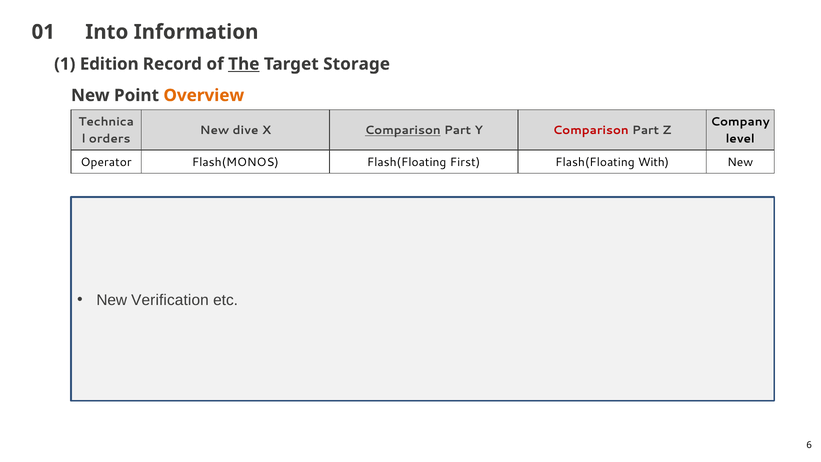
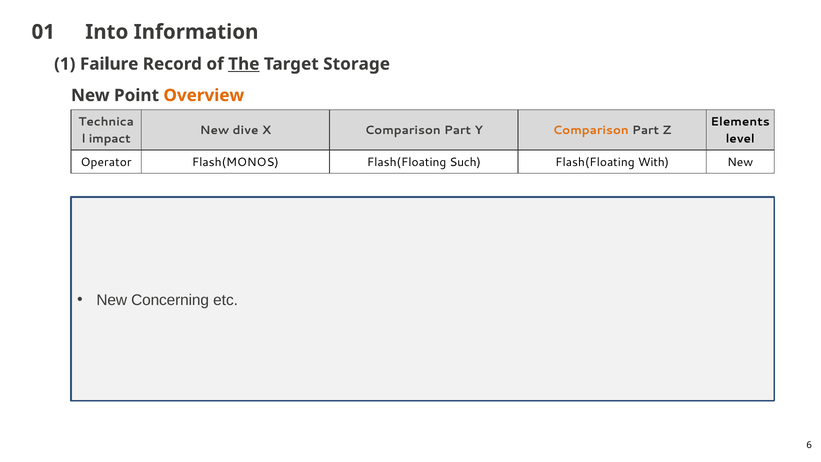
Edition: Edition -> Failure
Company: Company -> Elements
Comparison at (403, 130) underline: present -> none
Comparison at (591, 130) colour: red -> orange
orders: orders -> impact
First: First -> Such
Verification: Verification -> Concerning
